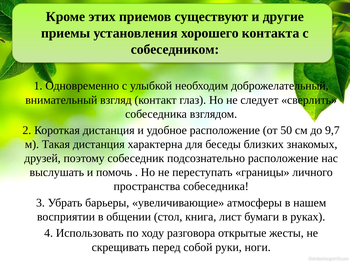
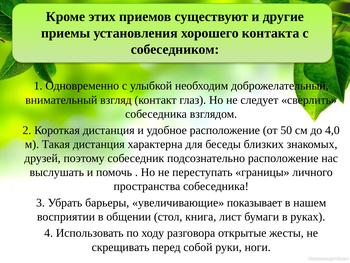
9,7: 9,7 -> 4,0
атмосферы: атмосферы -> показывает
